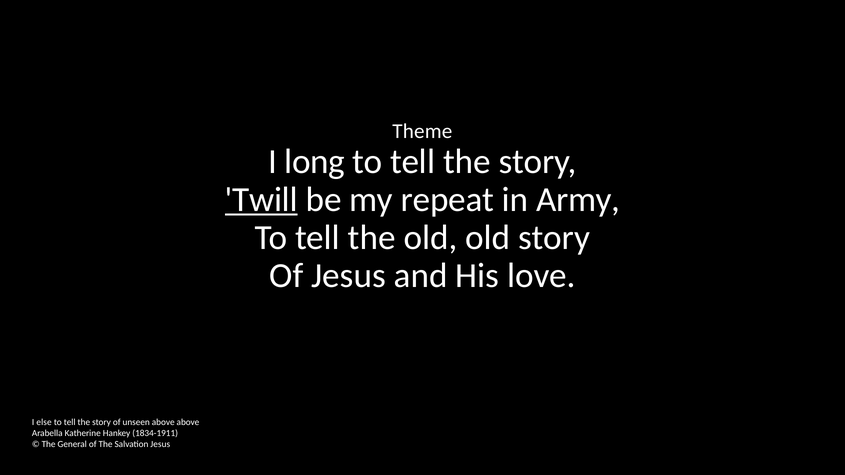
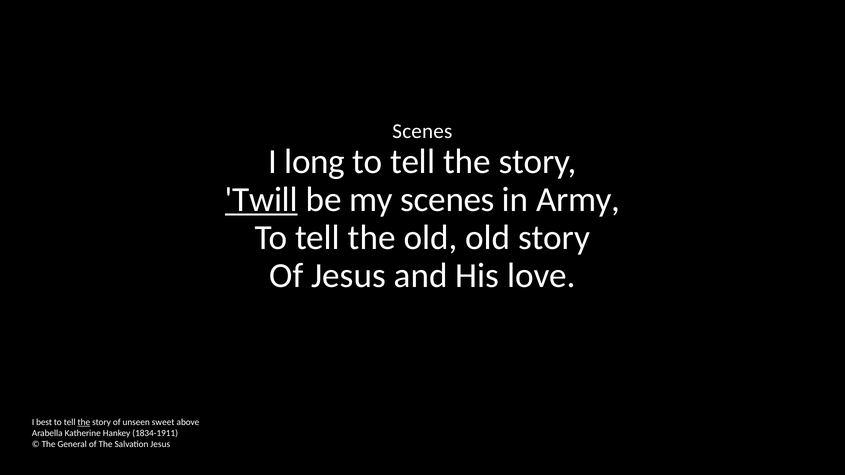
Theme at (422, 131): Theme -> Scenes
my repeat: repeat -> scenes
else: else -> best
the at (84, 423) underline: none -> present
unseen above: above -> sweet
